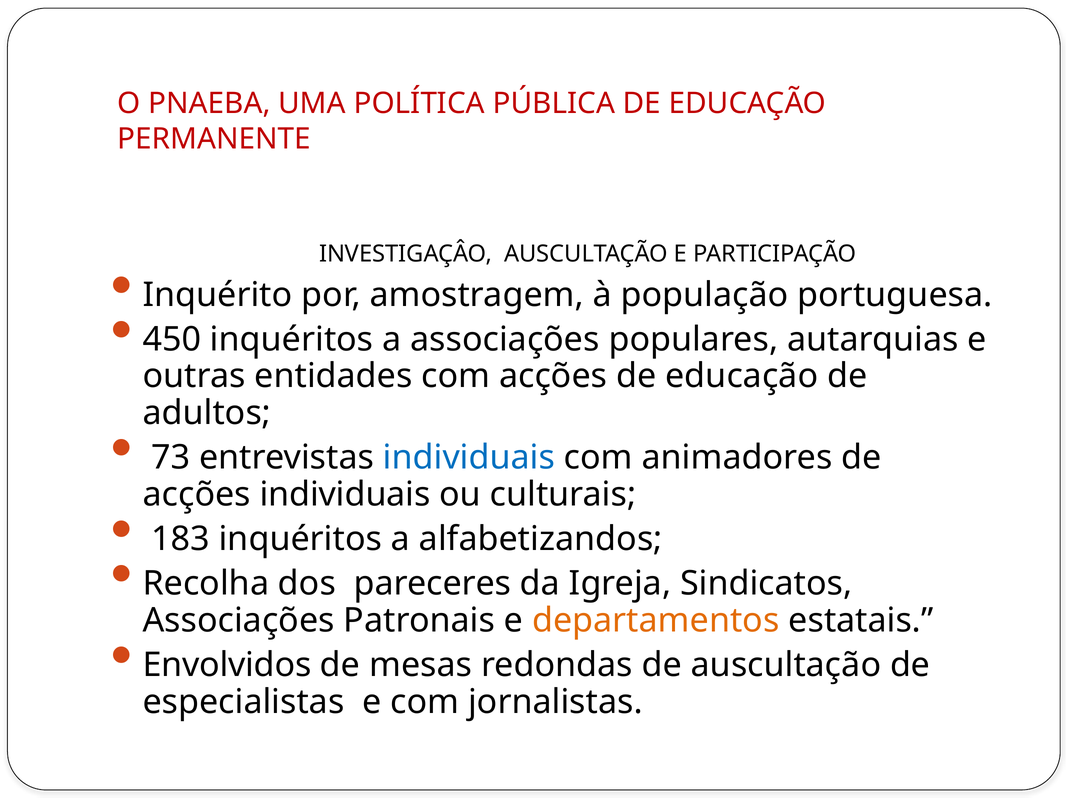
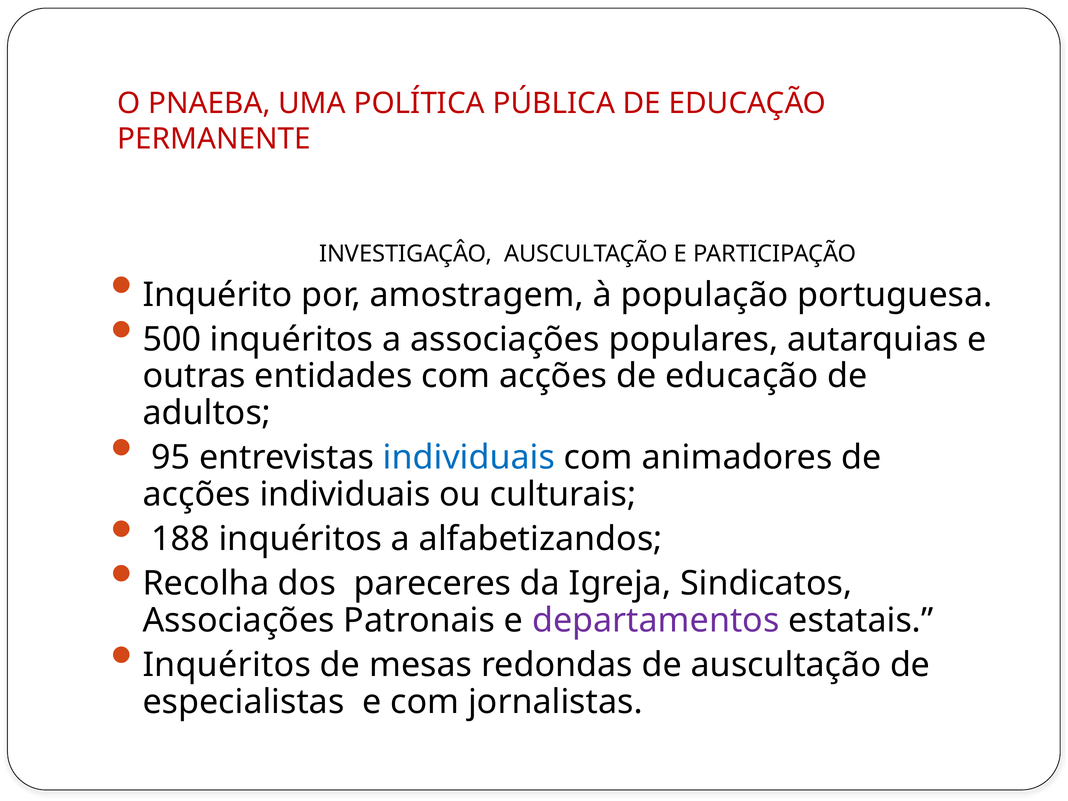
450: 450 -> 500
73: 73 -> 95
183: 183 -> 188
departamentos colour: orange -> purple
Envolvidos at (227, 665): Envolvidos -> Inquéritos
